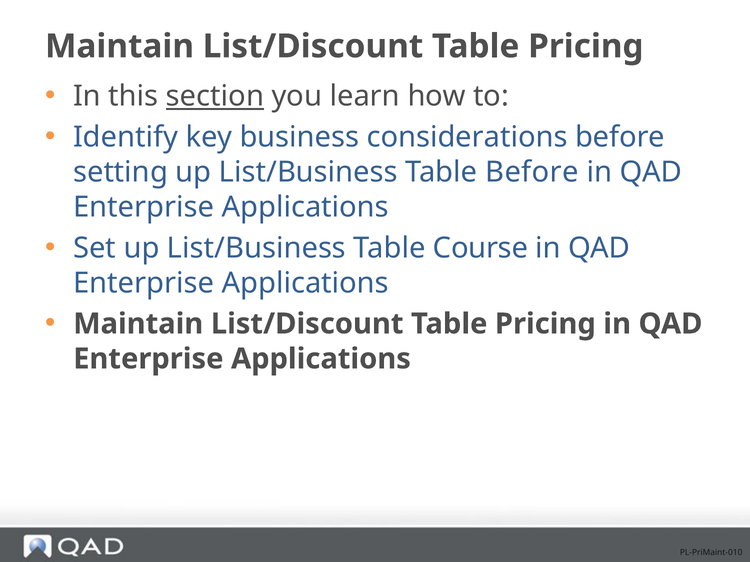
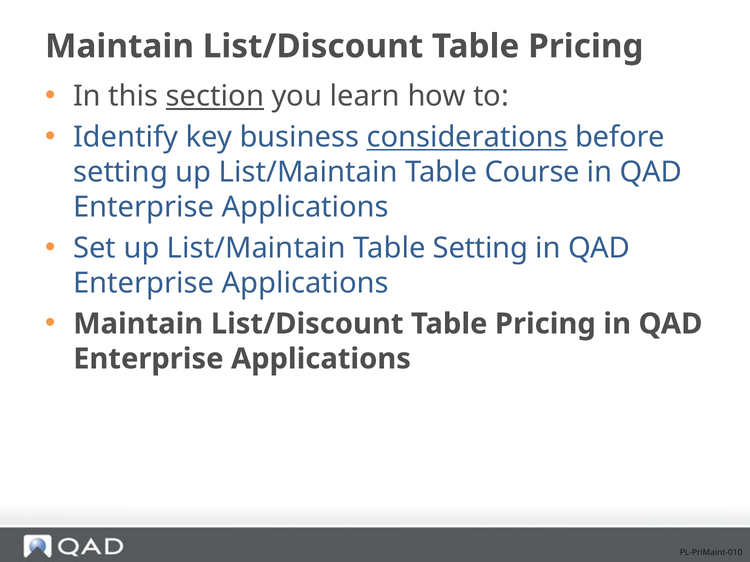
considerations underline: none -> present
setting up List/Business: List/Business -> List/Maintain
Table Before: Before -> Course
Set up List/Business: List/Business -> List/Maintain
Table Course: Course -> Setting
